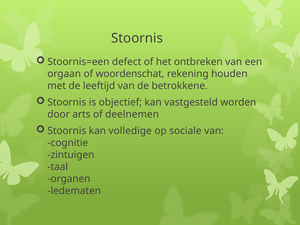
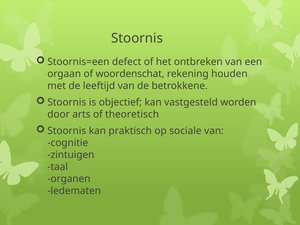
deelnemen: deelnemen -> theoretisch
volledige: volledige -> praktisch
